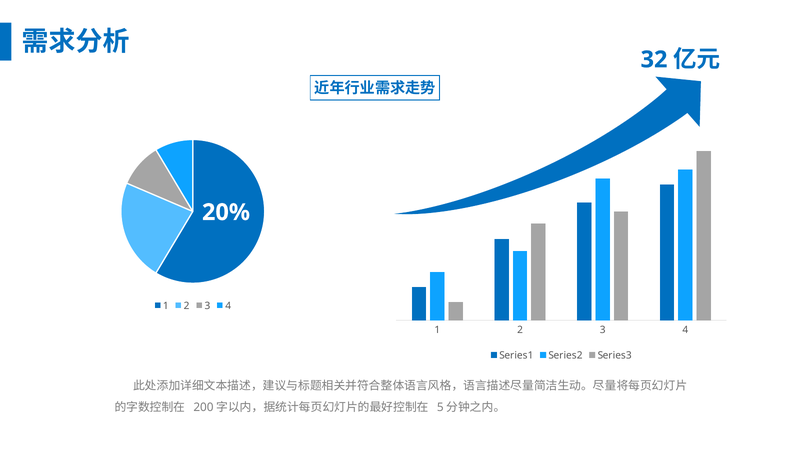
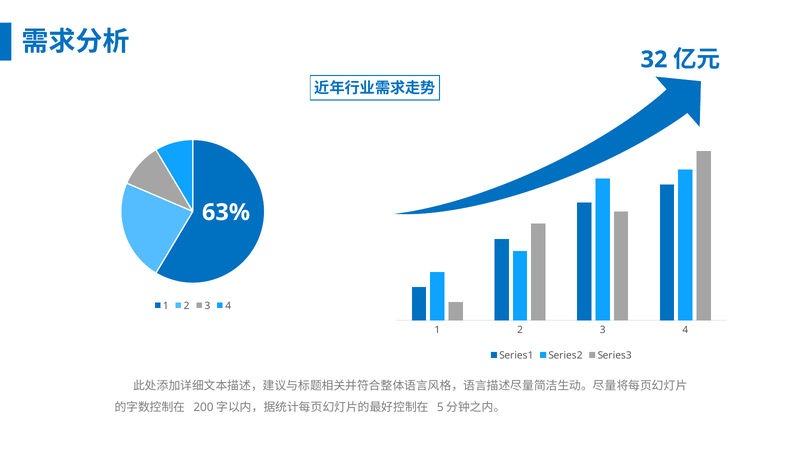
20%: 20% -> 63%
